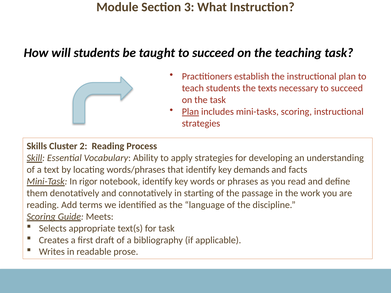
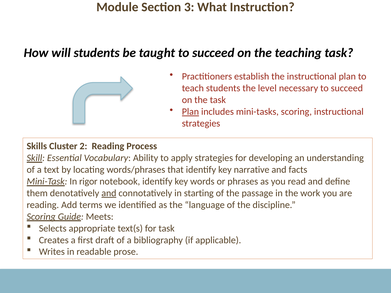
texts: texts -> level
demands: demands -> narrative
and at (109, 193) underline: none -> present
